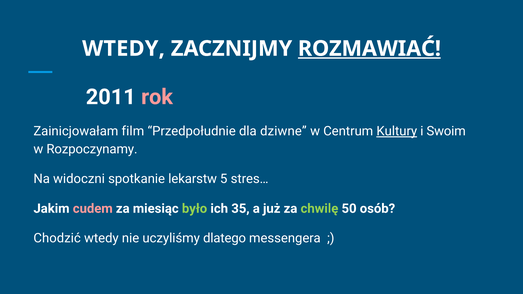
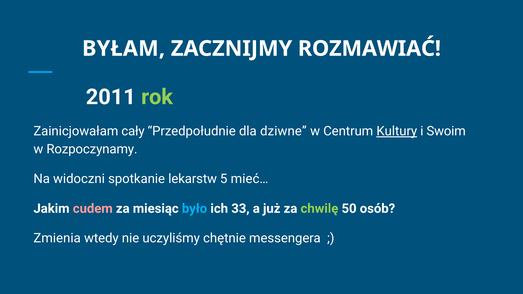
WTEDY at (123, 49): WTEDY -> BYŁAM
ROZMAWIAĆ underline: present -> none
rok colour: pink -> light green
film: film -> cały
stres…: stres… -> mieć…
było colour: light green -> light blue
35: 35 -> 33
Chodzić: Chodzić -> Zmienia
dlatego: dlatego -> chętnie
